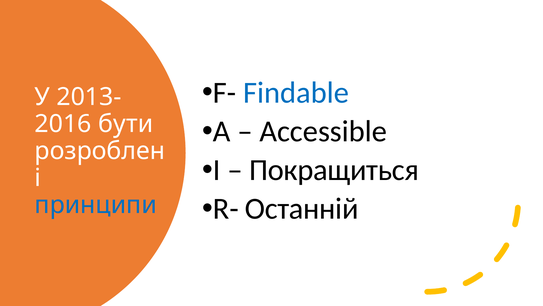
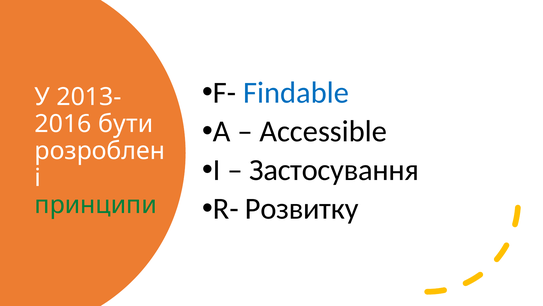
Покращиться: Покращиться -> Застосування
Останній: Останній -> Розвитку
принципи colour: blue -> green
